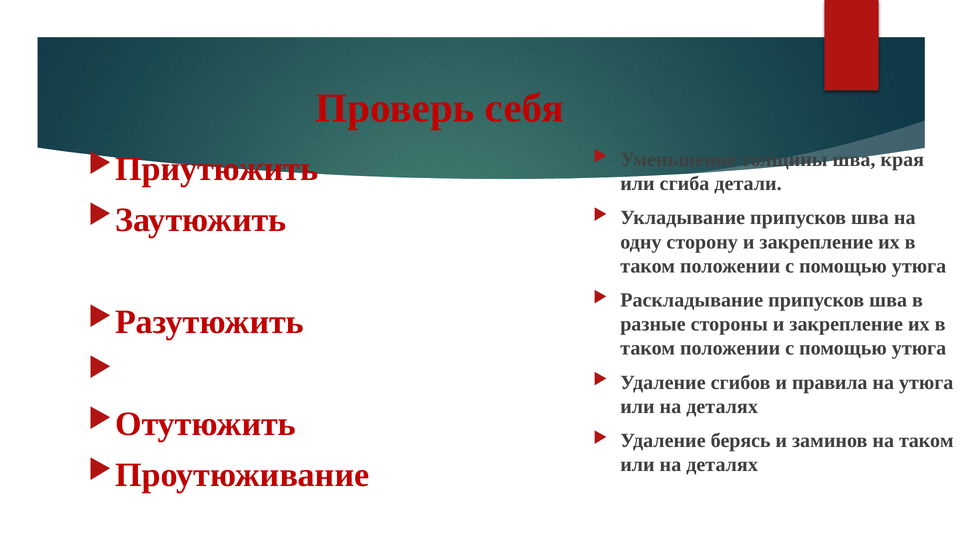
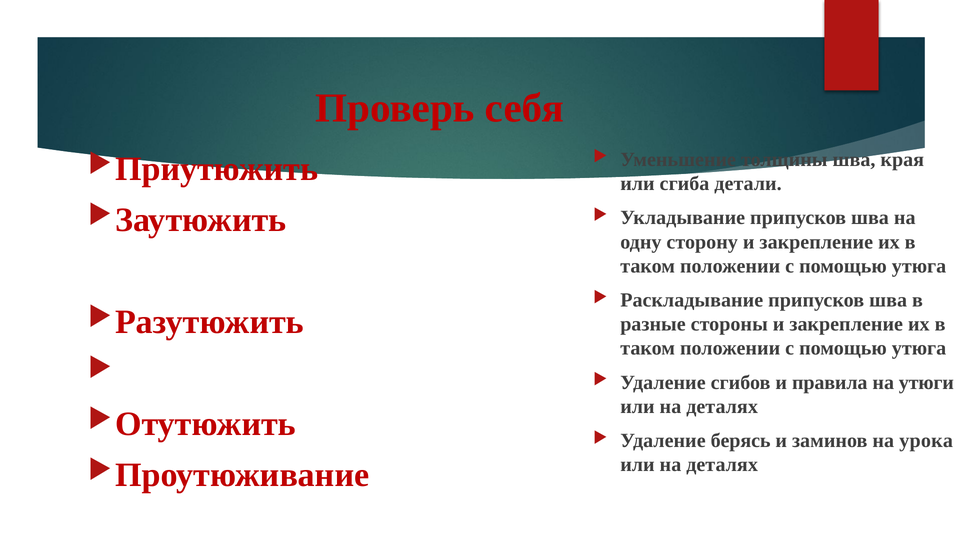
на утюга: утюга -> утюги
на таком: таком -> урока
